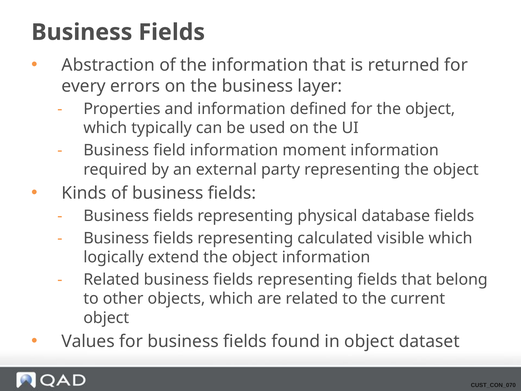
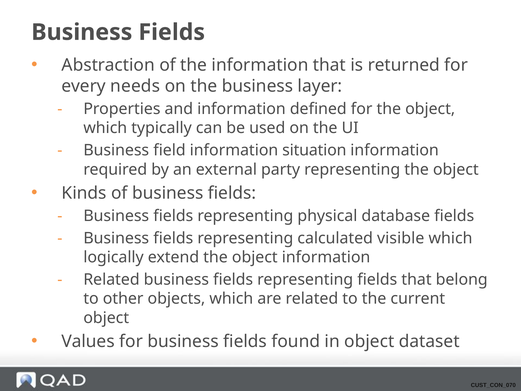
errors: errors -> needs
moment: moment -> situation
